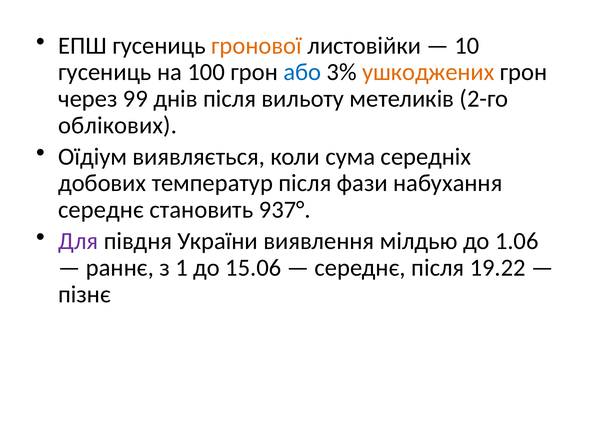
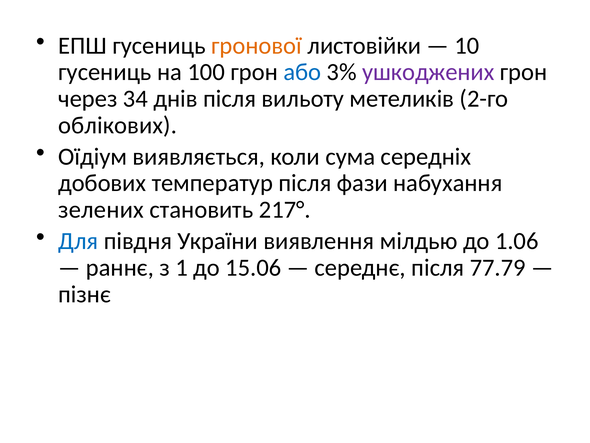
ушкоджених colour: orange -> purple
99: 99 -> 34
середнє at (101, 210): середнє -> зелених
937°: 937° -> 217°
Для colour: purple -> blue
19.22: 19.22 -> 77.79
